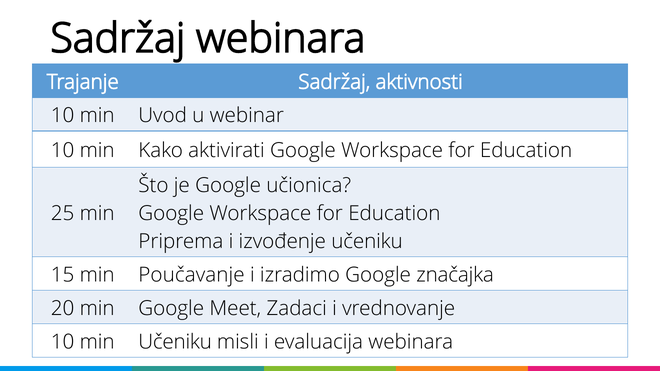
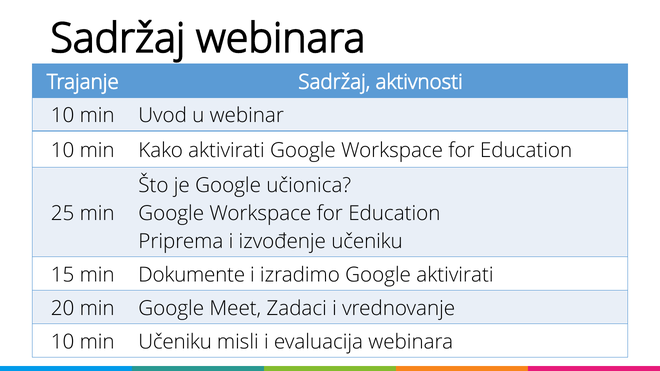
Poučavanje: Poučavanje -> Dokumente
Google značajka: značajka -> aktivirati
